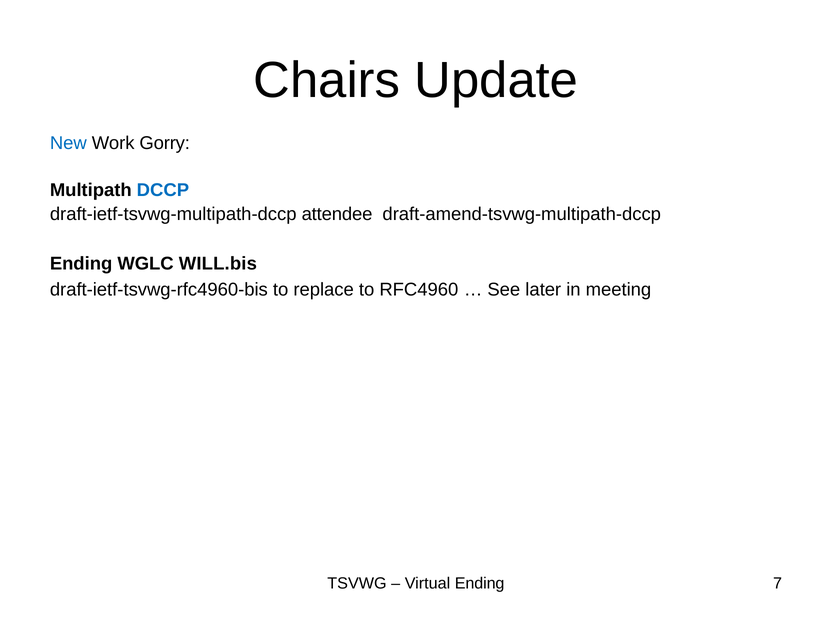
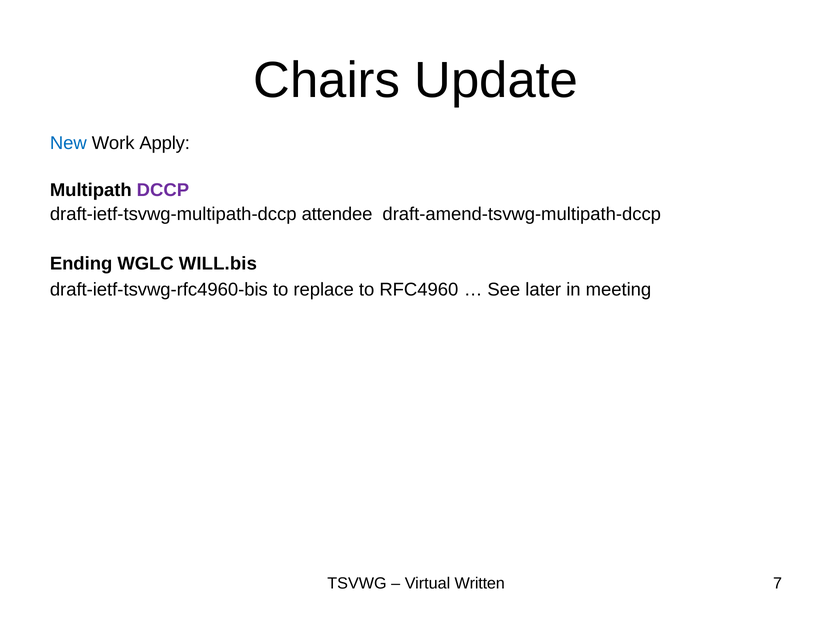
Gorry: Gorry -> Apply
DCCP colour: blue -> purple
Virtual Ending: Ending -> Written
